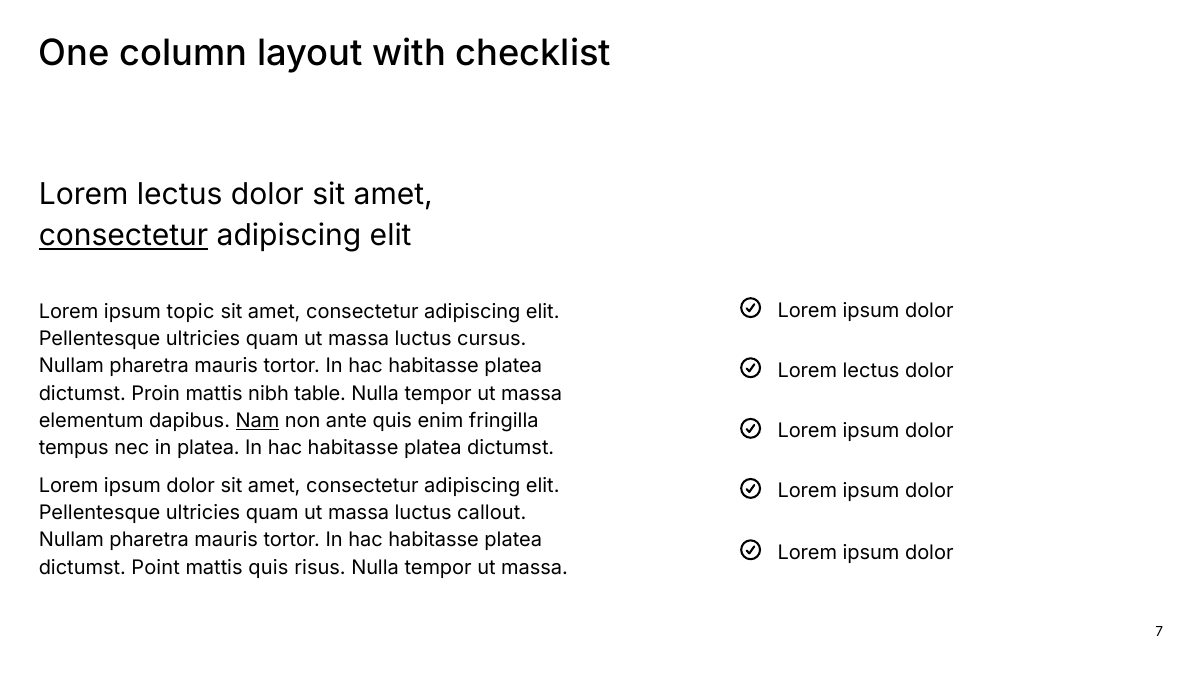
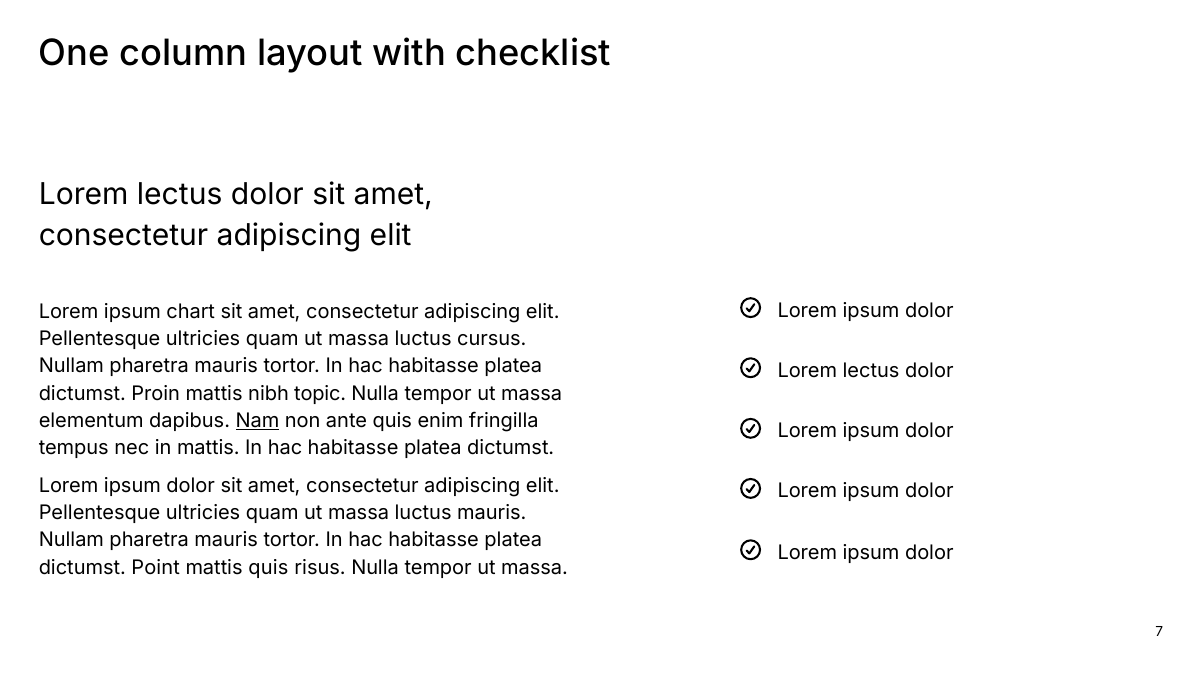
consectetur at (123, 236) underline: present -> none
topic: topic -> chart
table: table -> topic
in platea: platea -> mattis
luctus callout: callout -> mauris
